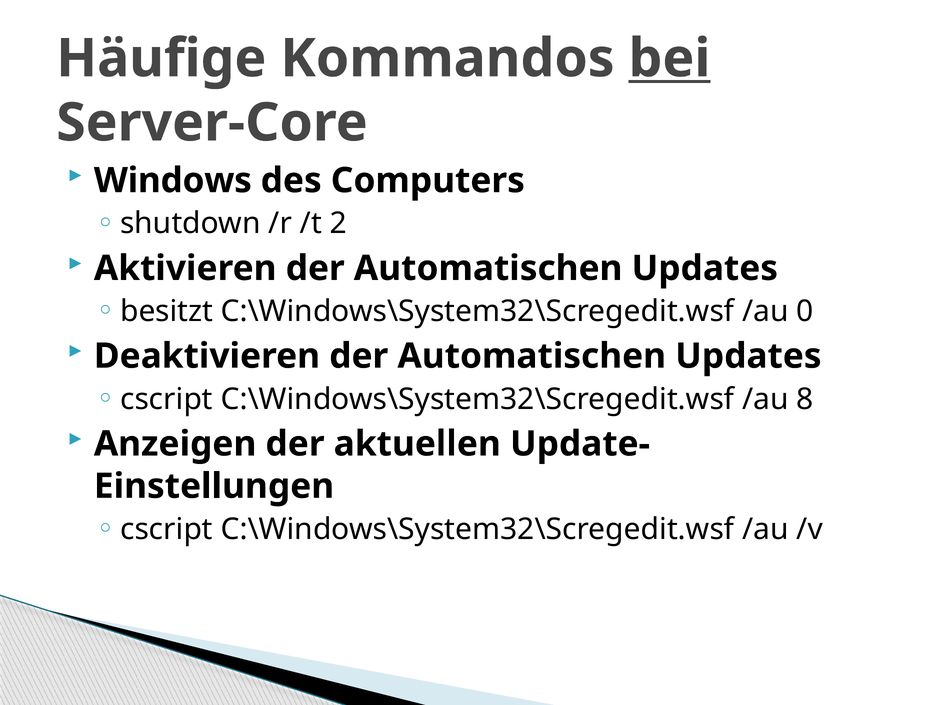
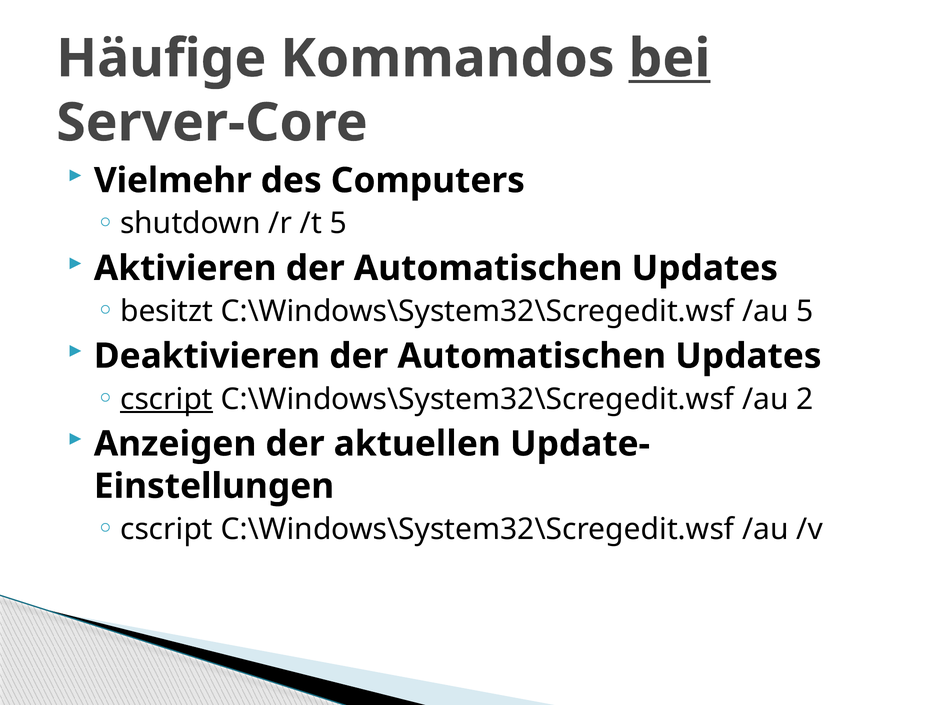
Windows: Windows -> Vielmehr
/t 2: 2 -> 5
/au 0: 0 -> 5
cscript at (166, 399) underline: none -> present
8: 8 -> 2
